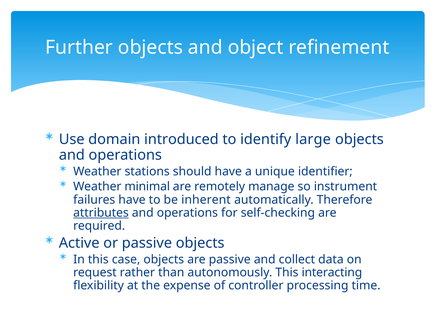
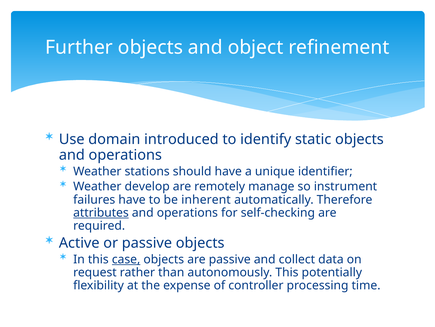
large: large -> static
minimal: minimal -> develop
case underline: none -> present
interacting: interacting -> potentially
